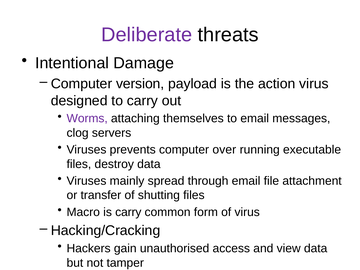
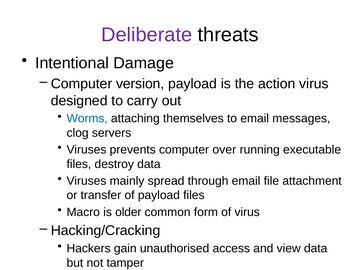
Worms colour: purple -> blue
of shutting: shutting -> payload
is carry: carry -> older
